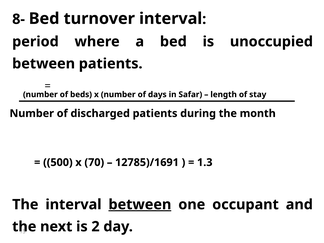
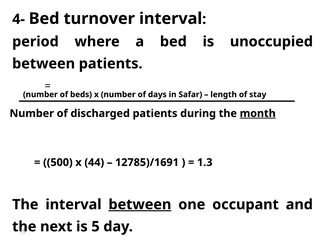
8-: 8- -> 4-
month underline: none -> present
70: 70 -> 44
2: 2 -> 5
